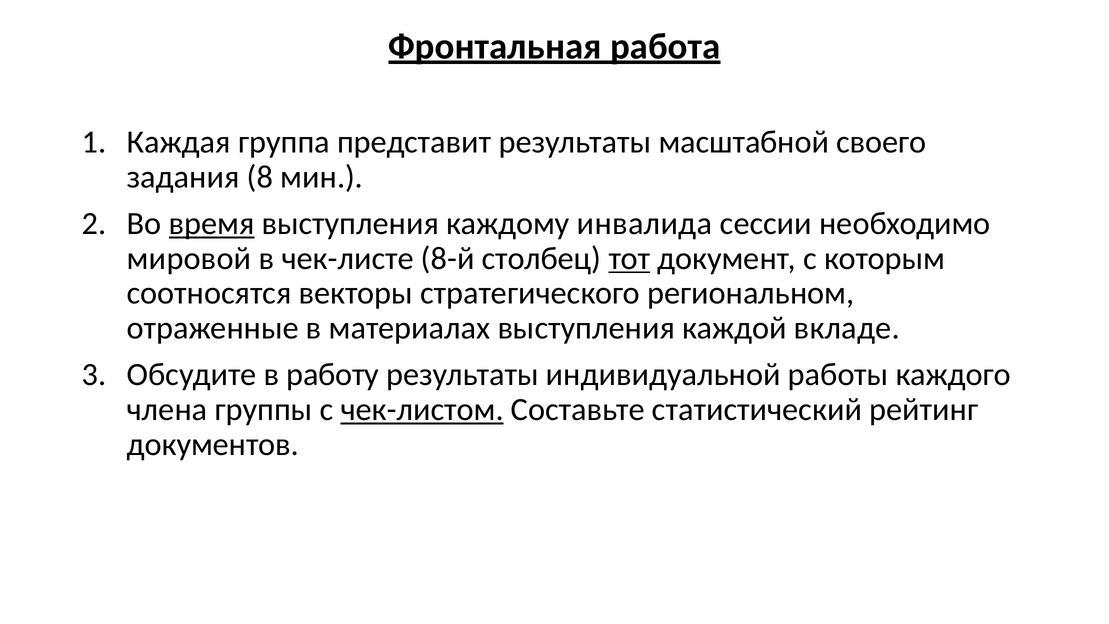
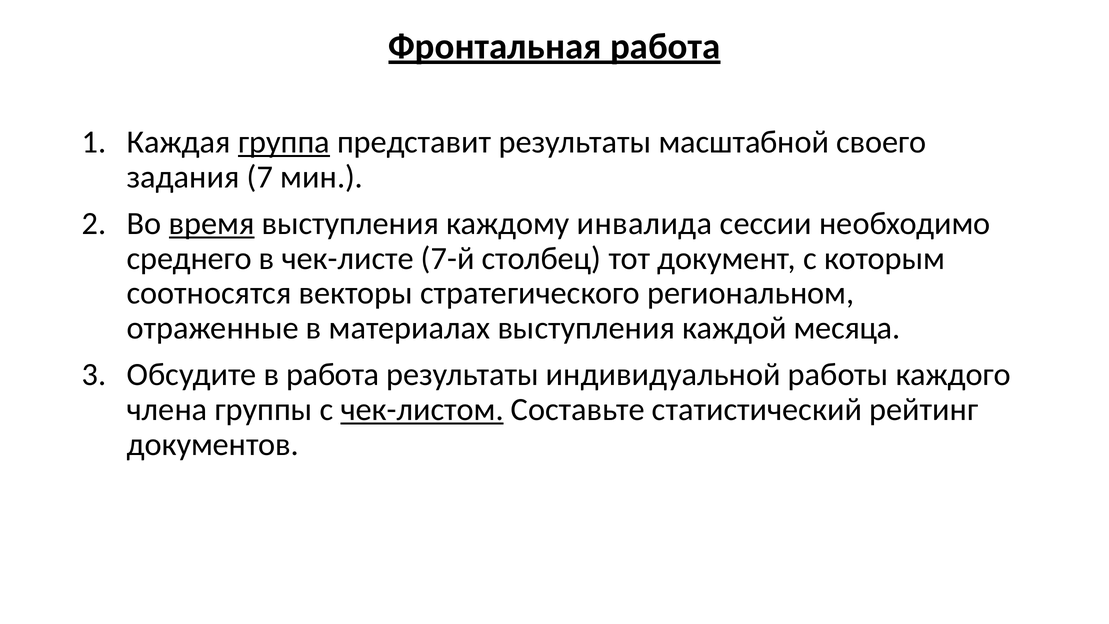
группа underline: none -> present
8: 8 -> 7
мировой: мировой -> среднего
8-й: 8-й -> 7-й
тот underline: present -> none
вкладе: вкладе -> месяца
в работу: работу -> работа
